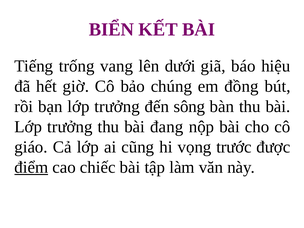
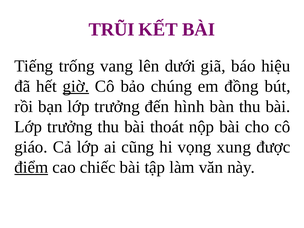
BIỂN: BIỂN -> TRŨI
giờ underline: none -> present
sông: sông -> hình
đang: đang -> thoát
trước: trước -> xung
